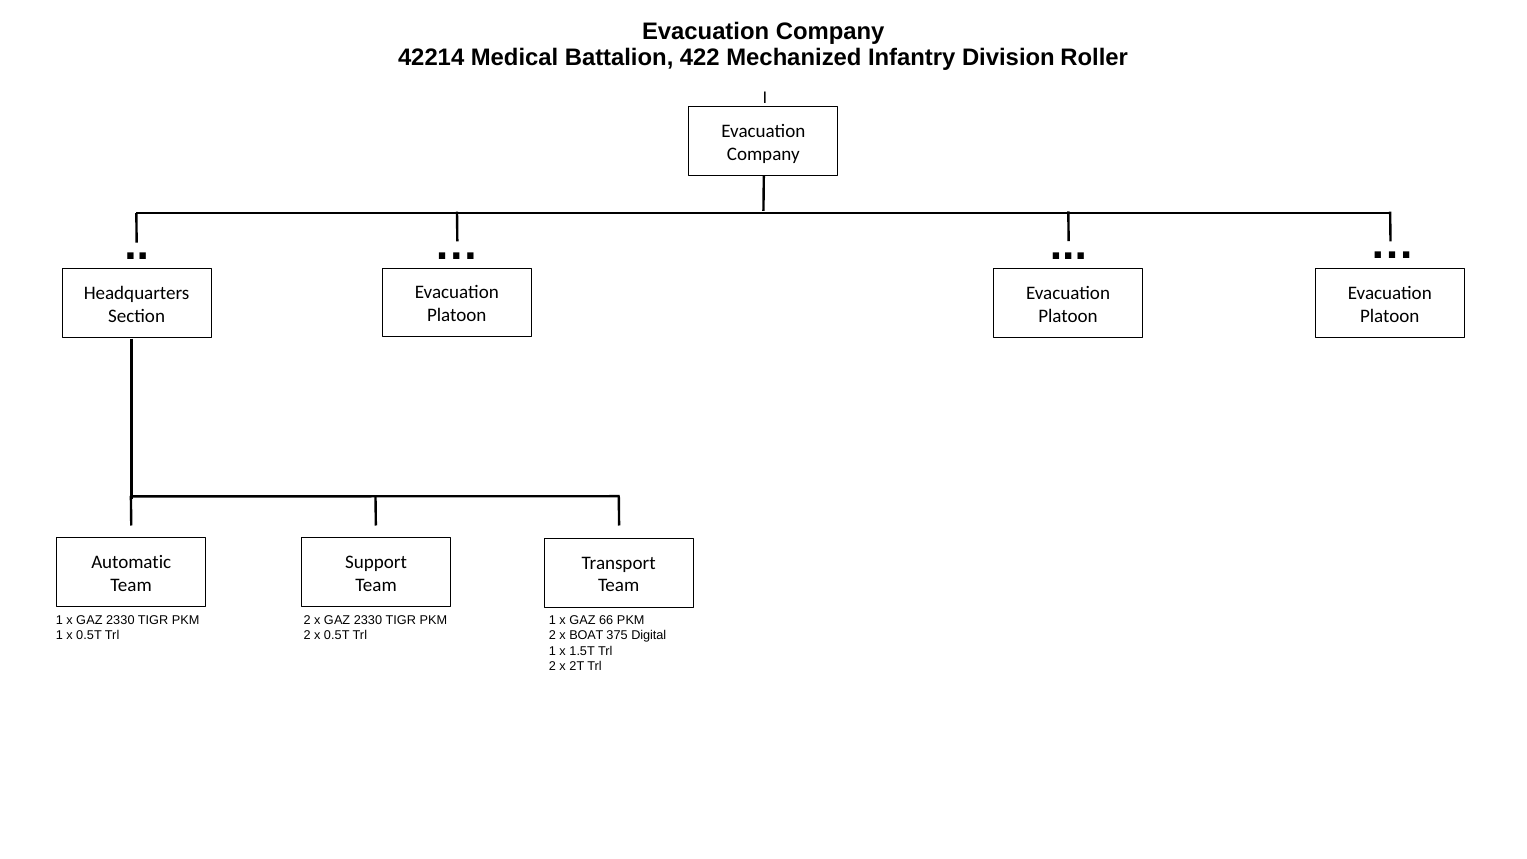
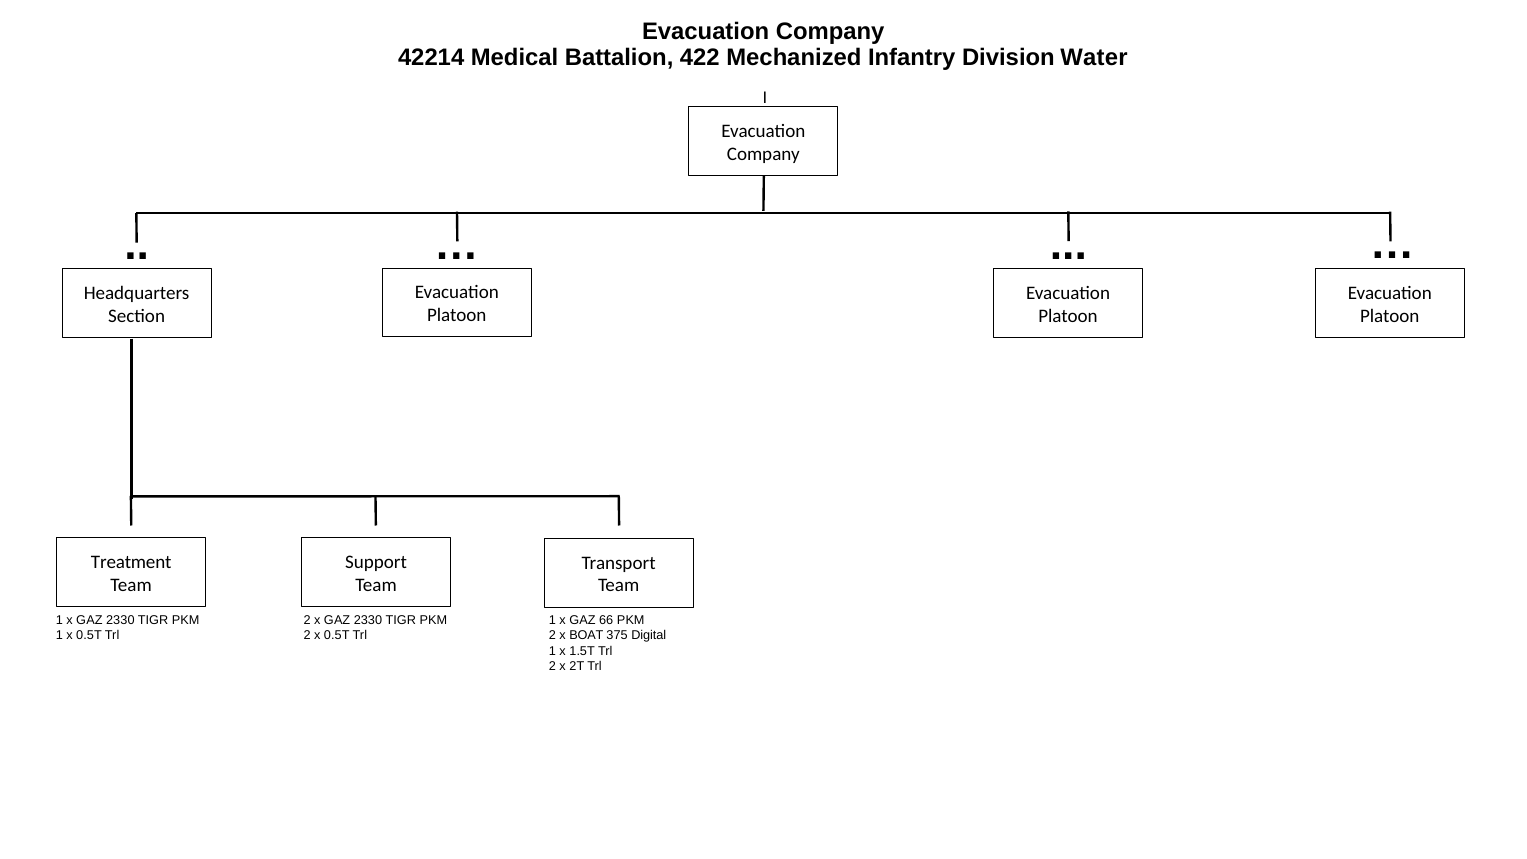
Roller: Roller -> Water
Automatic: Automatic -> Treatment
